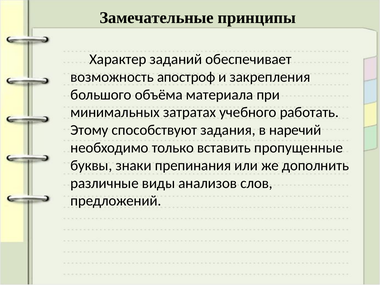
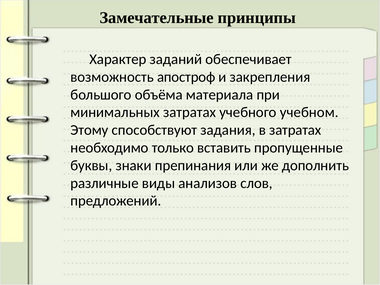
работать: работать -> учебном
в наречий: наречий -> затратах
